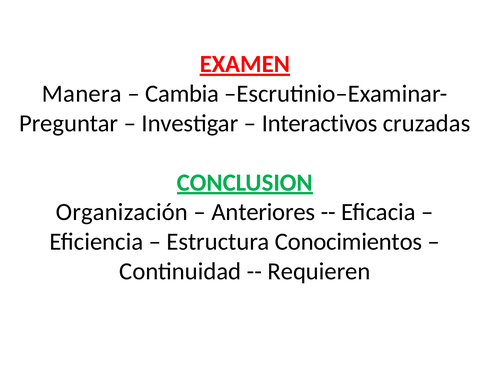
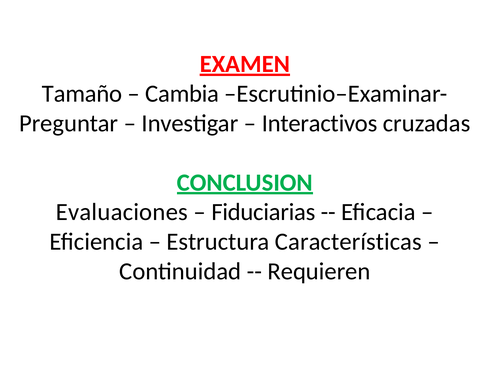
Manera: Manera -> Tamaño
Organización: Organización -> Evaluaciones
Anteriores: Anteriores -> Fiduciarias
Conocimientos: Conocimientos -> Características
